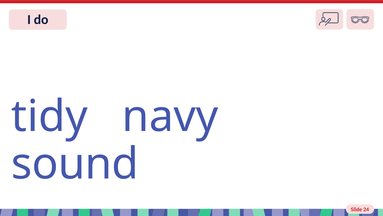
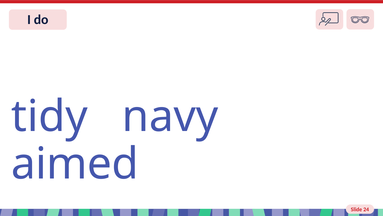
sound: sound -> aimed
